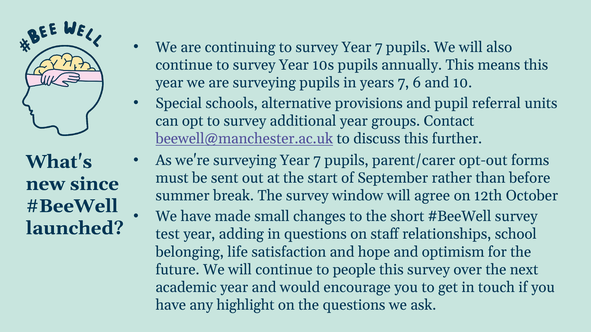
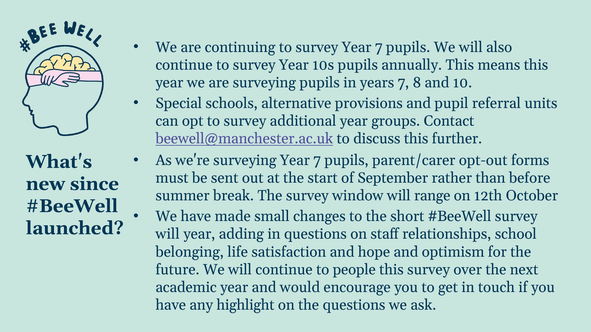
6: 6 -> 8
agree: agree -> range
test at (168, 234): test -> will
